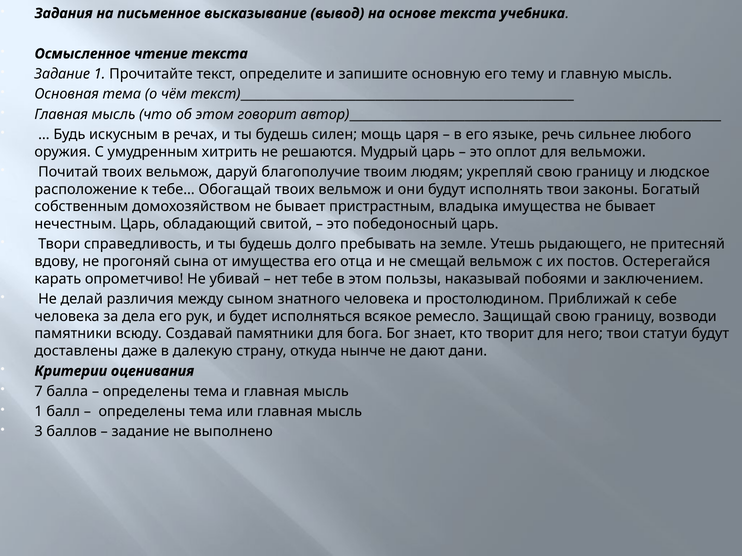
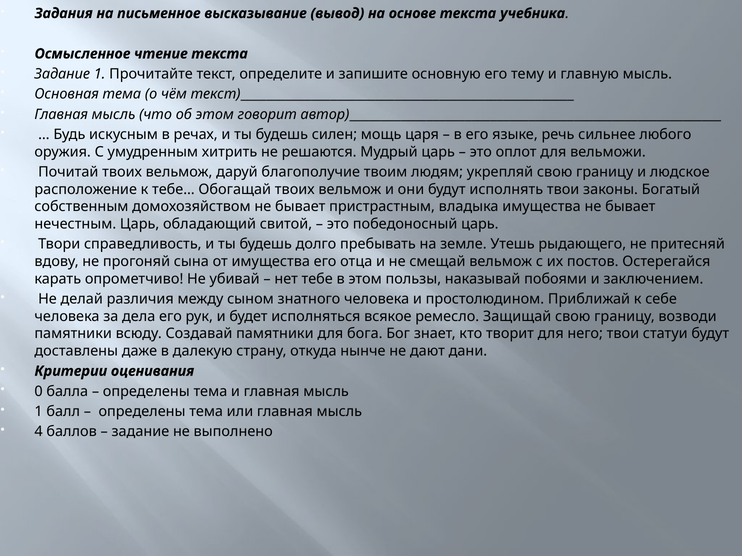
7: 7 -> 0
3: 3 -> 4
